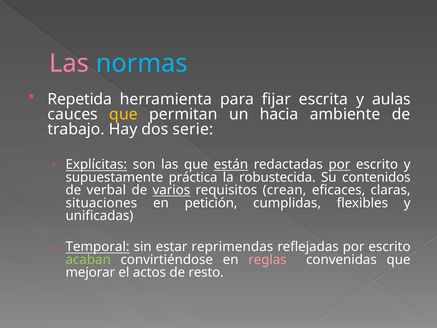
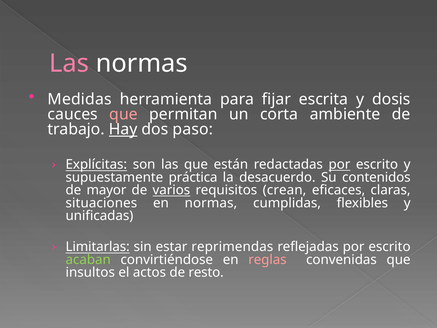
normas at (142, 63) colour: light blue -> white
Repetida: Repetida -> Medidas
aulas: aulas -> dosis
que at (124, 114) colour: yellow -> pink
hacia: hacia -> corta
Hay underline: none -> present
serie: serie -> paso
están underline: present -> none
robustecida: robustecida -> desacuerdo
verbal: verbal -> mayor
en petición: petición -> normas
Temporal: Temporal -> Limitarlas
mejorar: mejorar -> insultos
